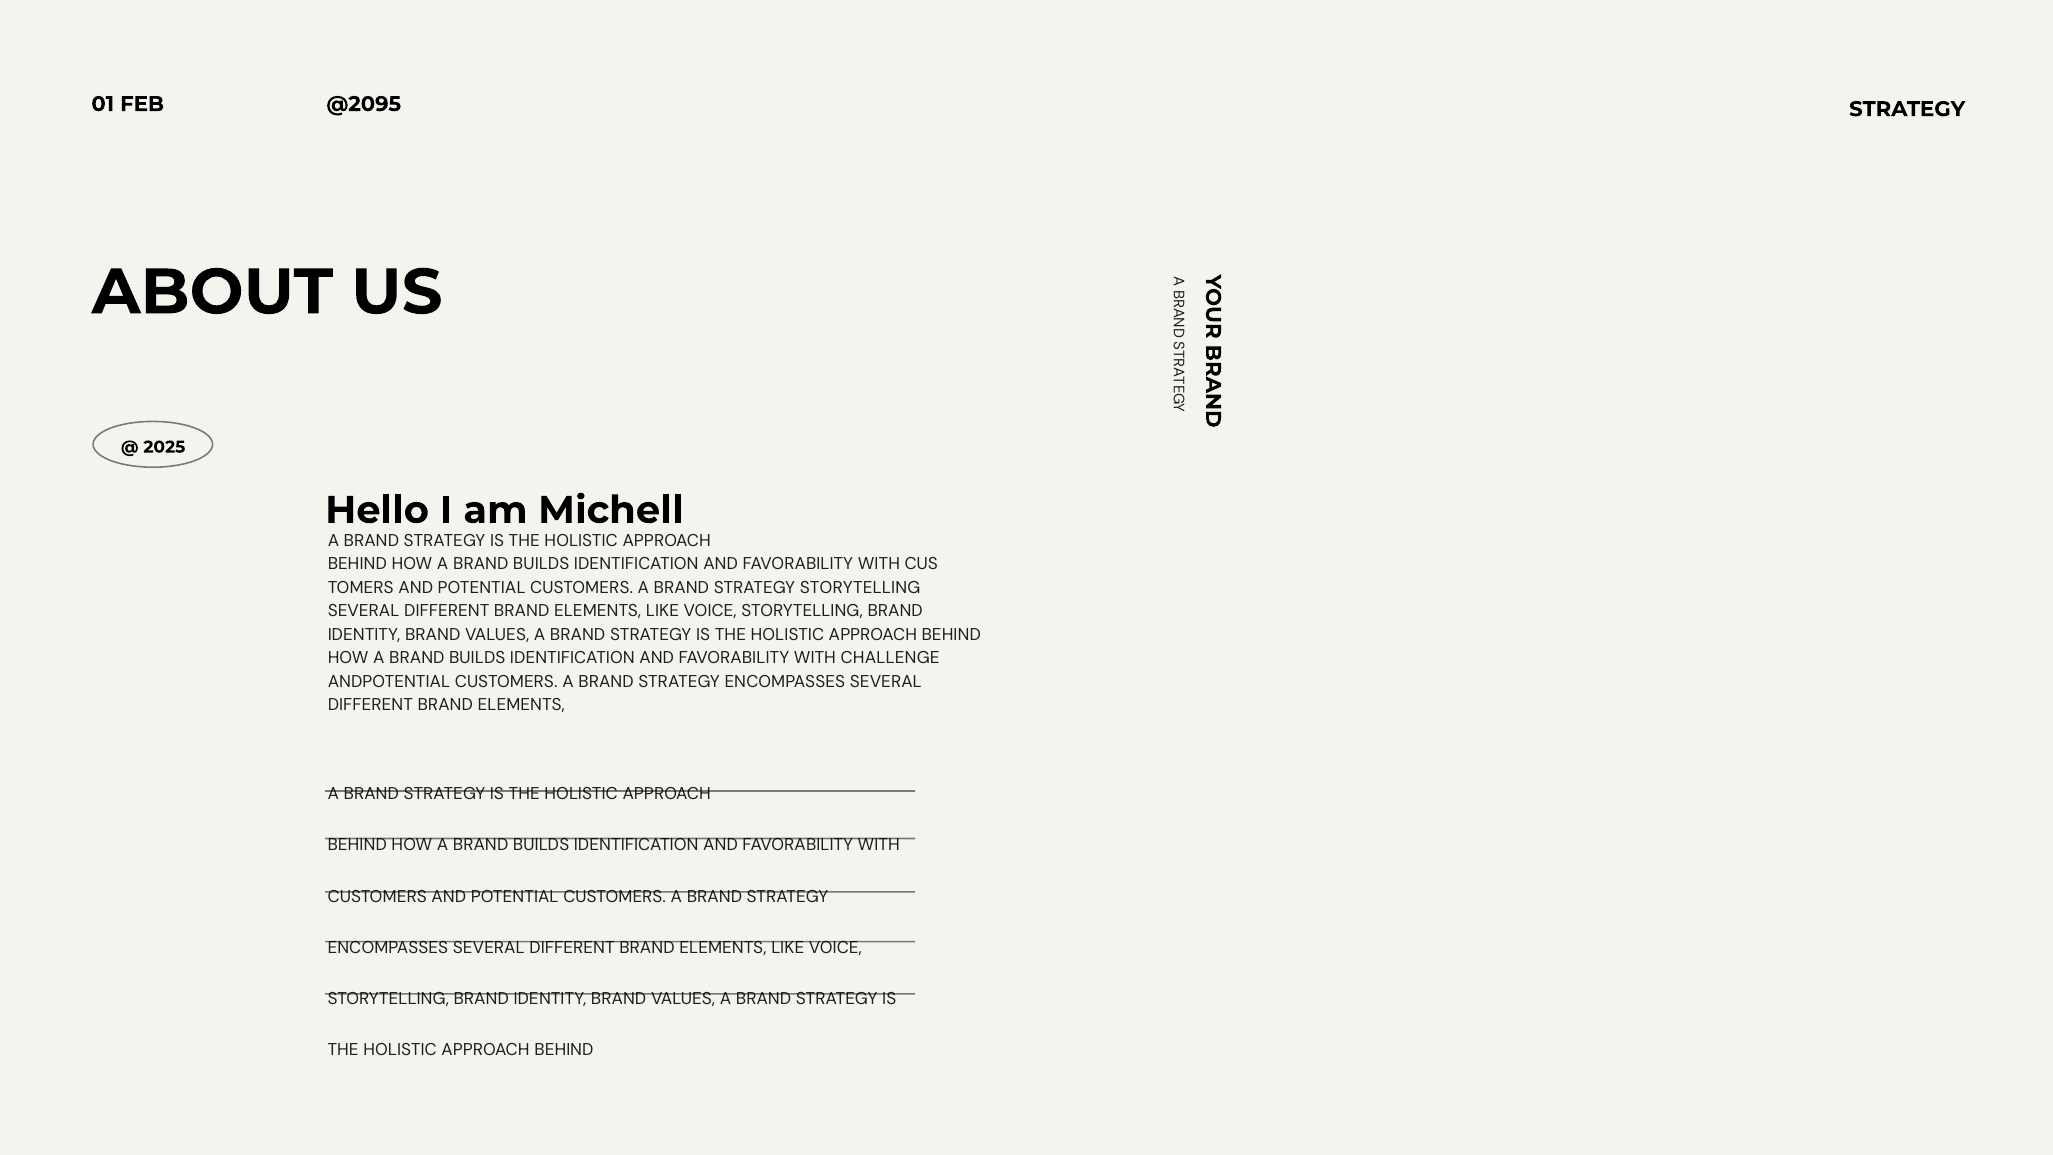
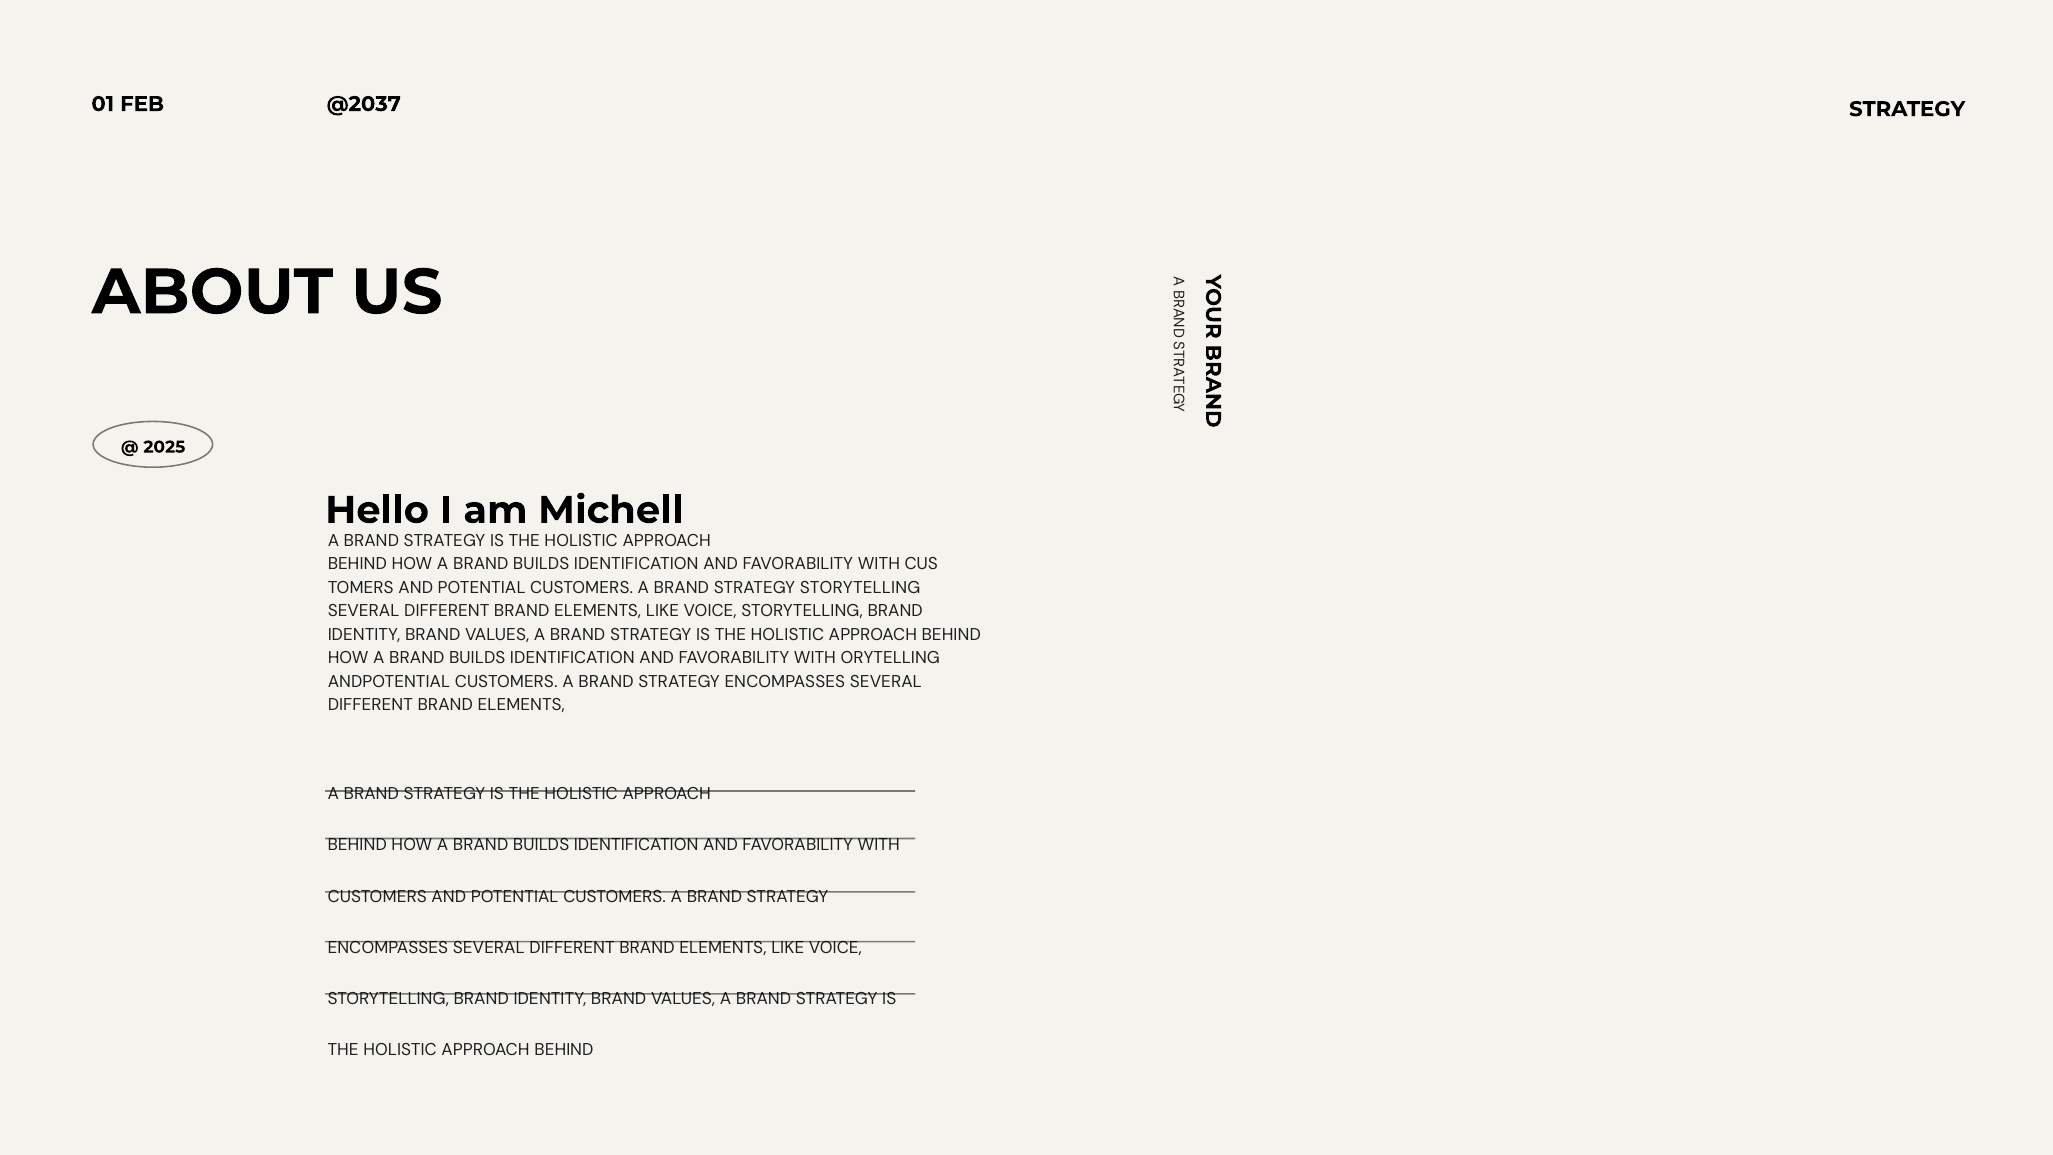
@2095: @2095 -> @2037
CHALLENGE: CHALLENGE -> ORYTELLING
